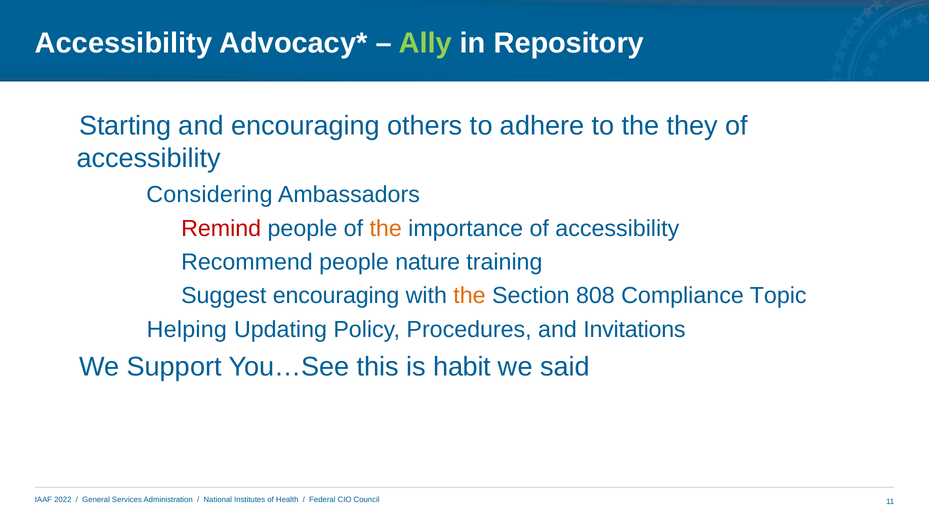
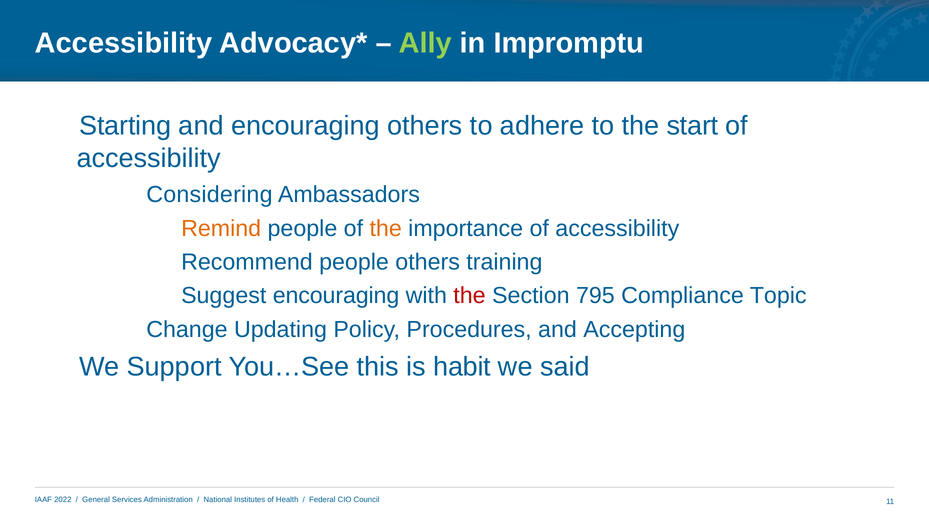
Repository: Repository -> Impromptu
they: they -> start
Remind colour: red -> orange
people nature: nature -> others
the at (470, 296) colour: orange -> red
808: 808 -> 795
Helping: Helping -> Change
Invitations: Invitations -> Accepting
